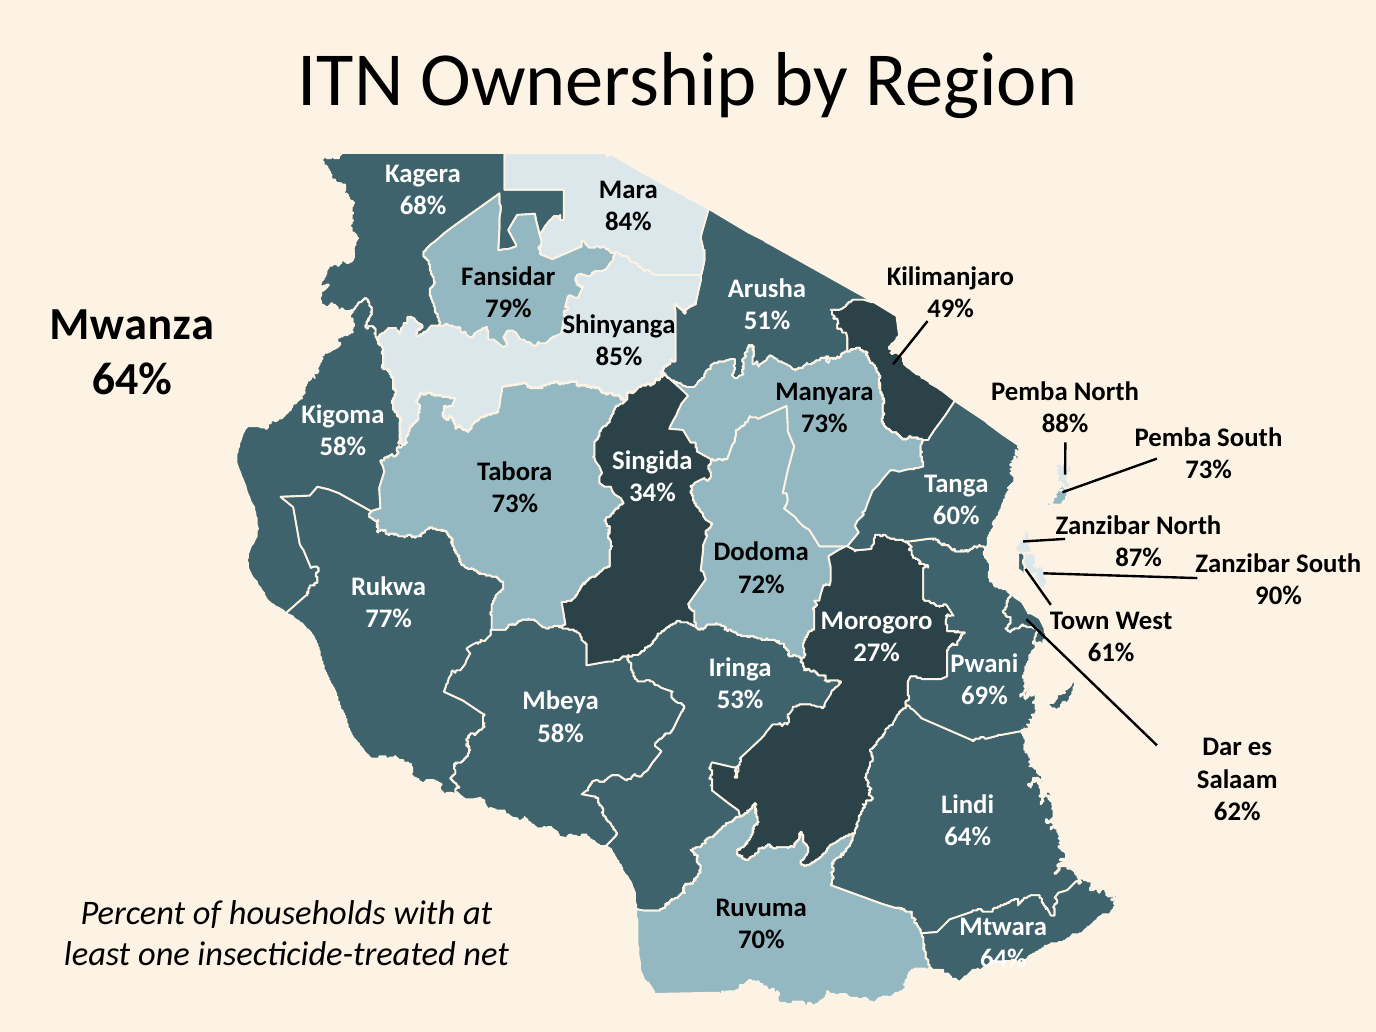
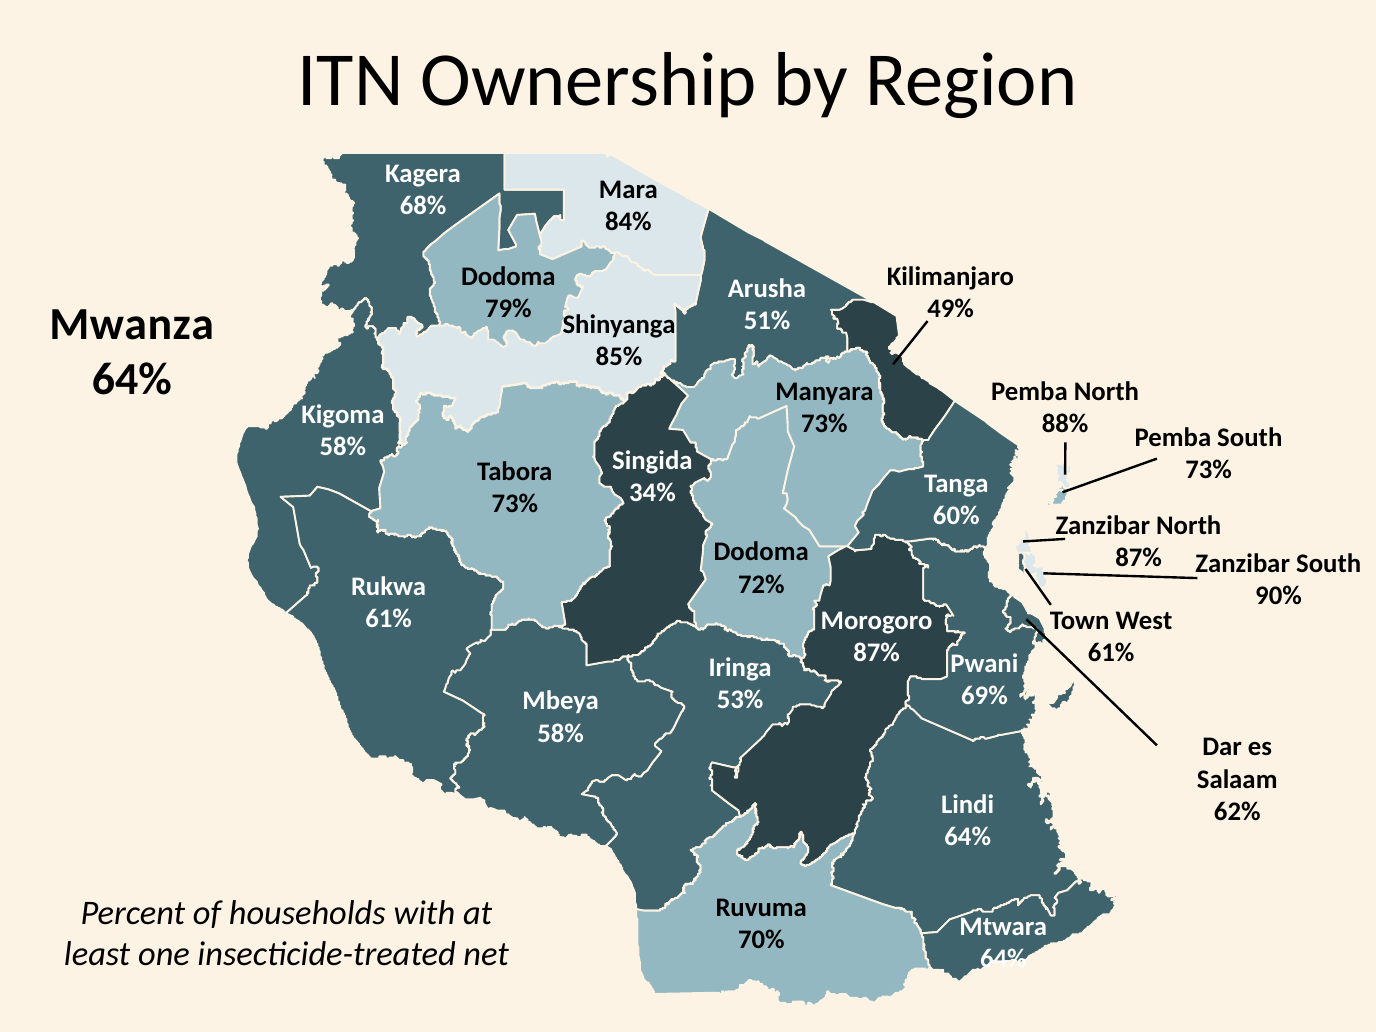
Fansidar at (508, 277): Fansidar -> Dodoma
77% at (389, 619): 77% -> 61%
27% at (877, 653): 27% -> 87%
